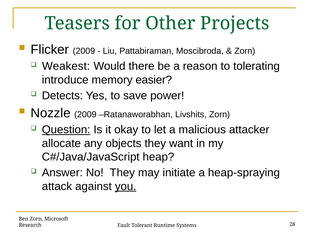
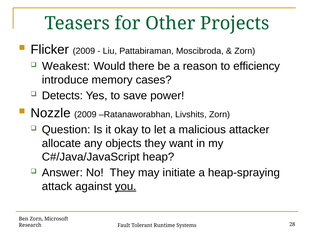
tolerating: tolerating -> efficiency
easier: easier -> cases
Question underline: present -> none
